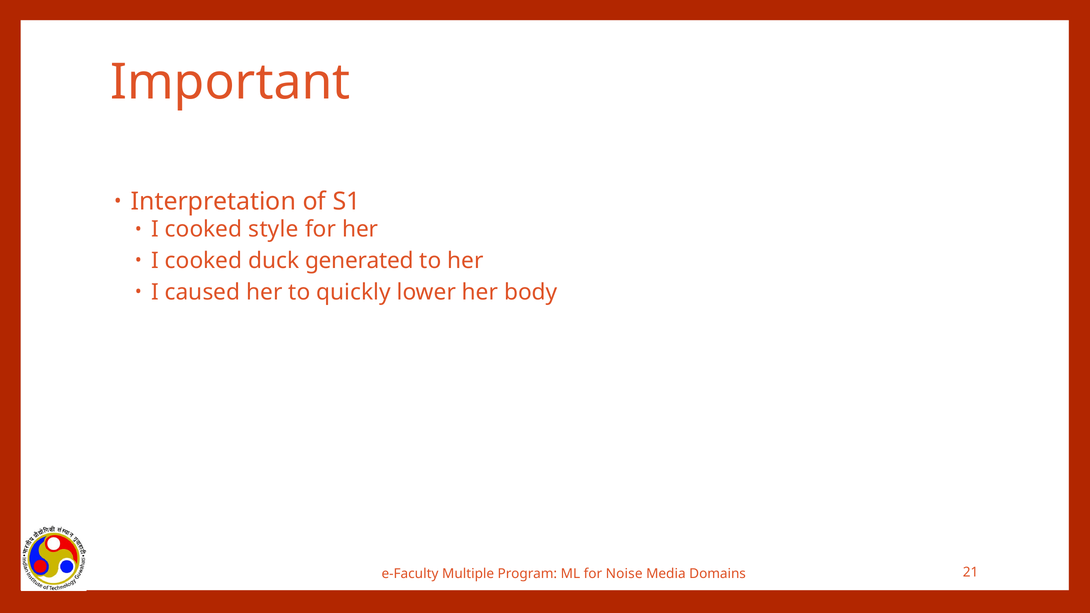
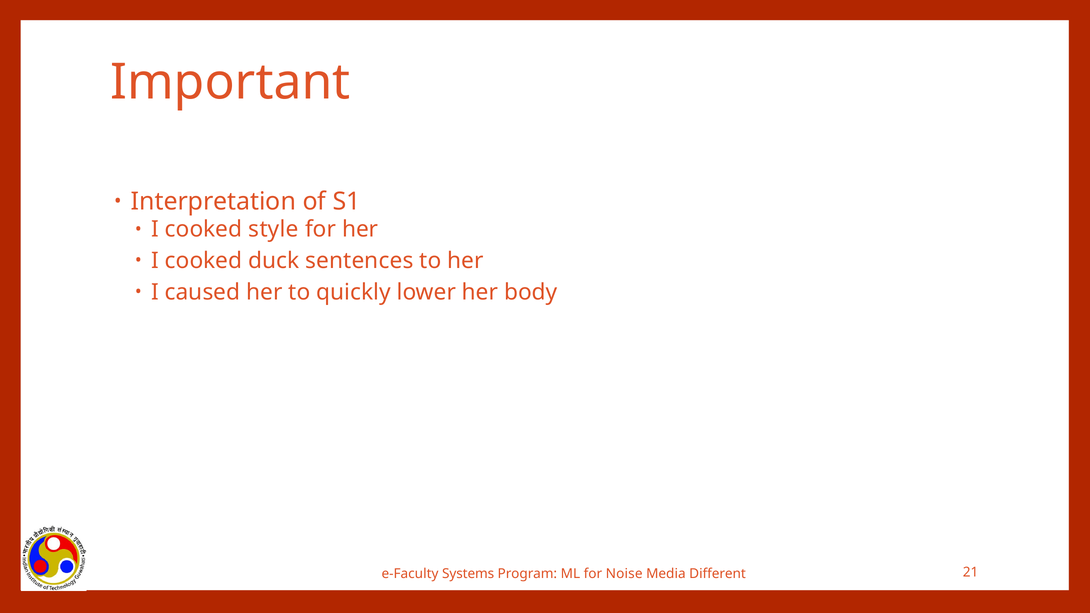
generated: generated -> sentences
Multiple: Multiple -> Systems
Domains: Domains -> Different
